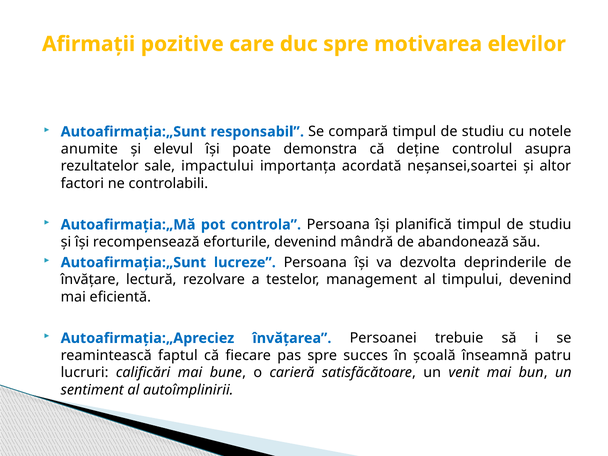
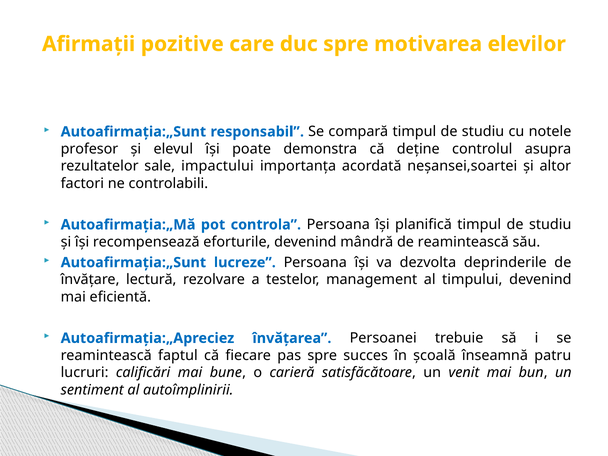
anumite: anumite -> profesor
de abandonează: abandonează -> reamintească
